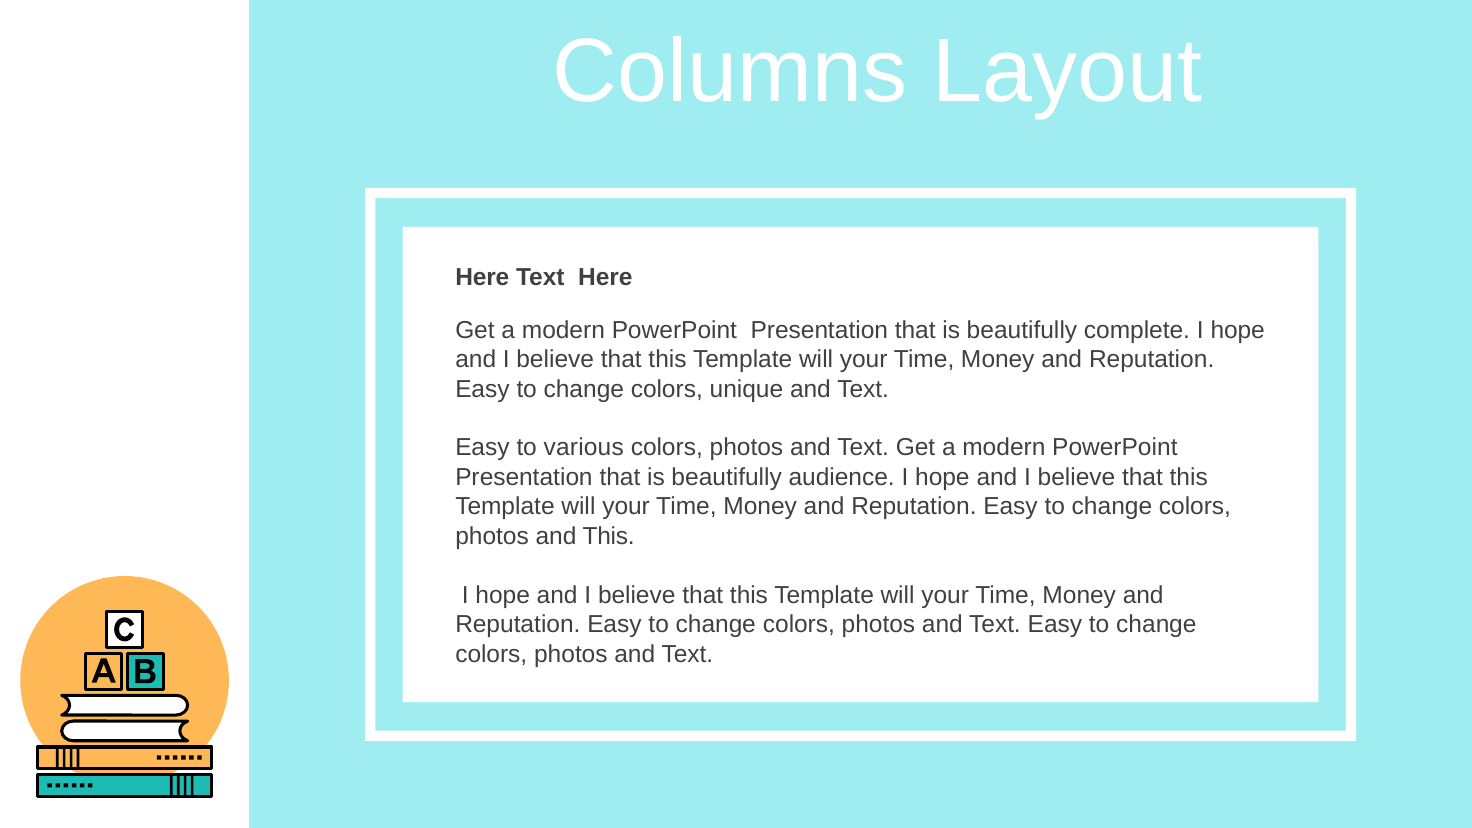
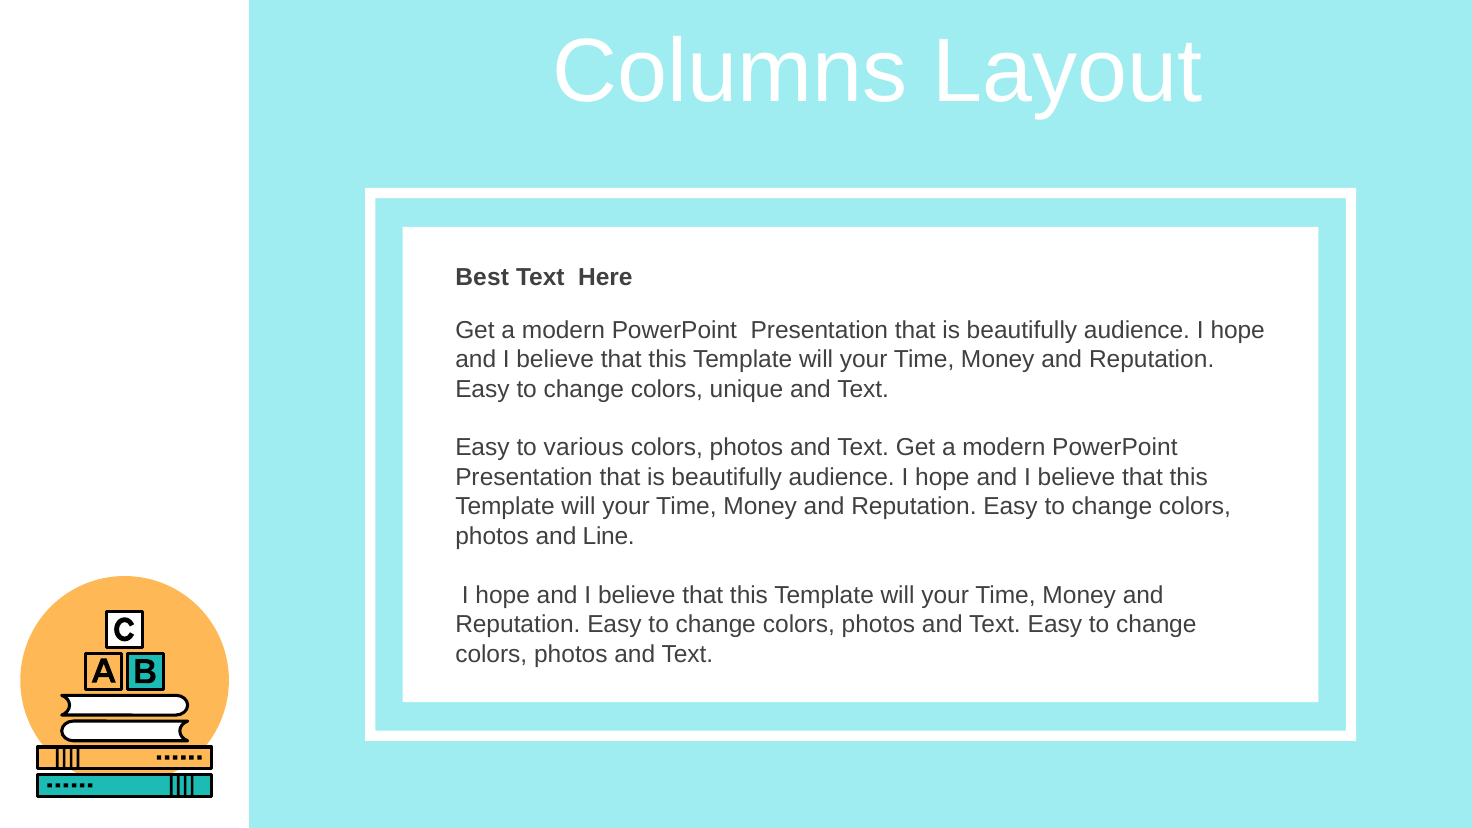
Here at (482, 278): Here -> Best
complete at (1137, 330): complete -> audience
and This: This -> Line
